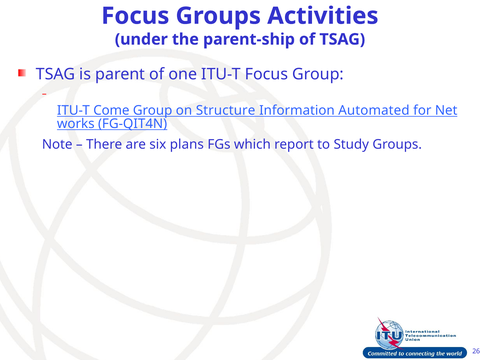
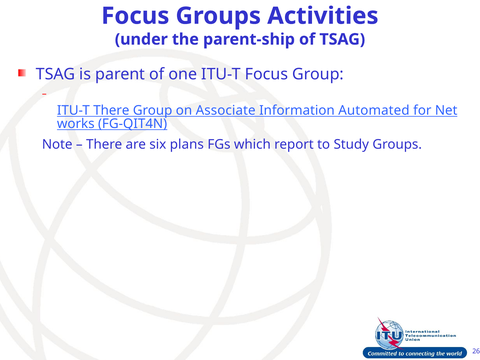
ITU-T Come: Come -> There
Structure: Structure -> Associate
